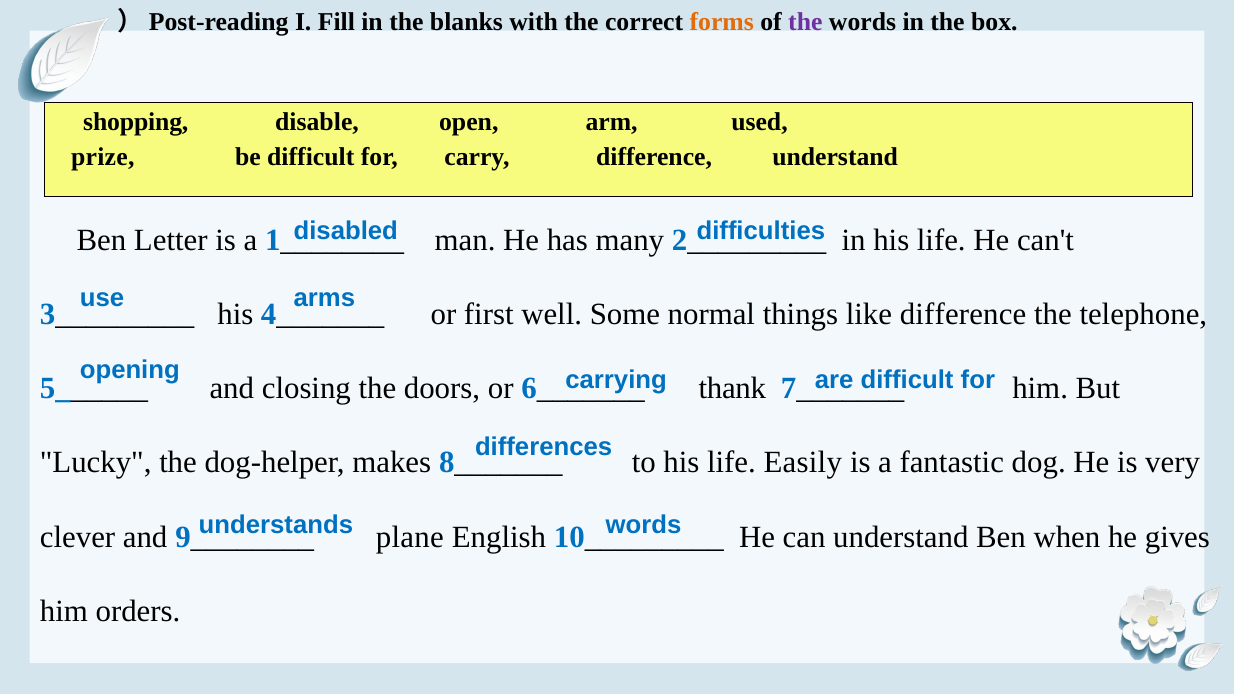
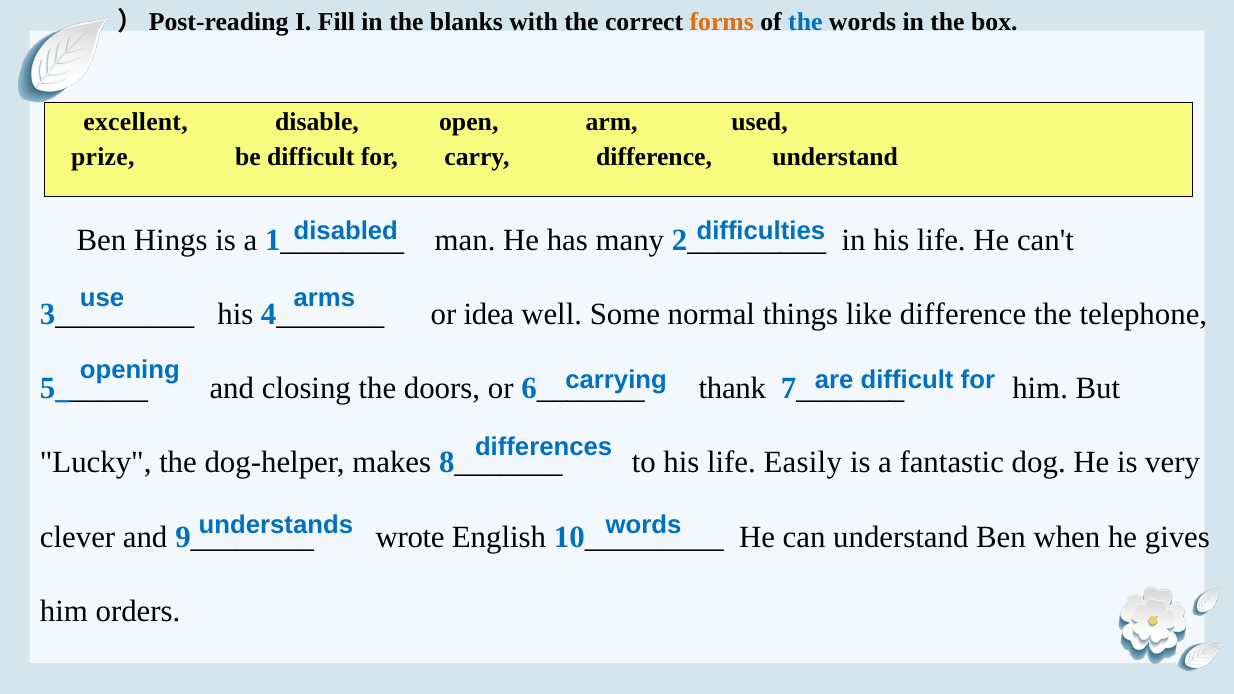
the at (805, 22) colour: purple -> blue
shopping: shopping -> excellent
Letter: Letter -> Hings
first: first -> idea
plane: plane -> wrote
